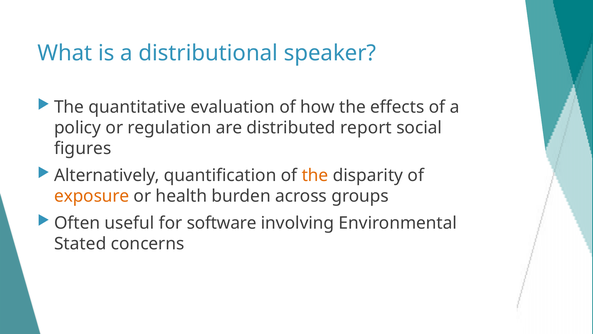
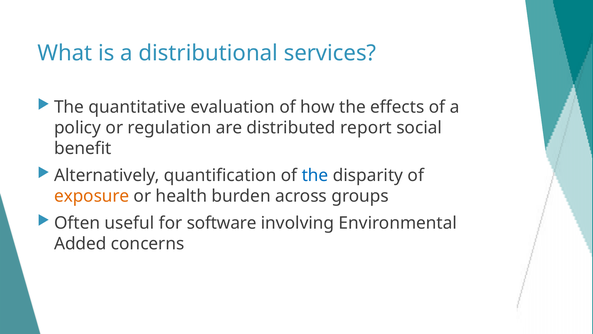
speaker: speaker -> services
figures: figures -> benefit
the at (315, 175) colour: orange -> blue
Stated: Stated -> Added
